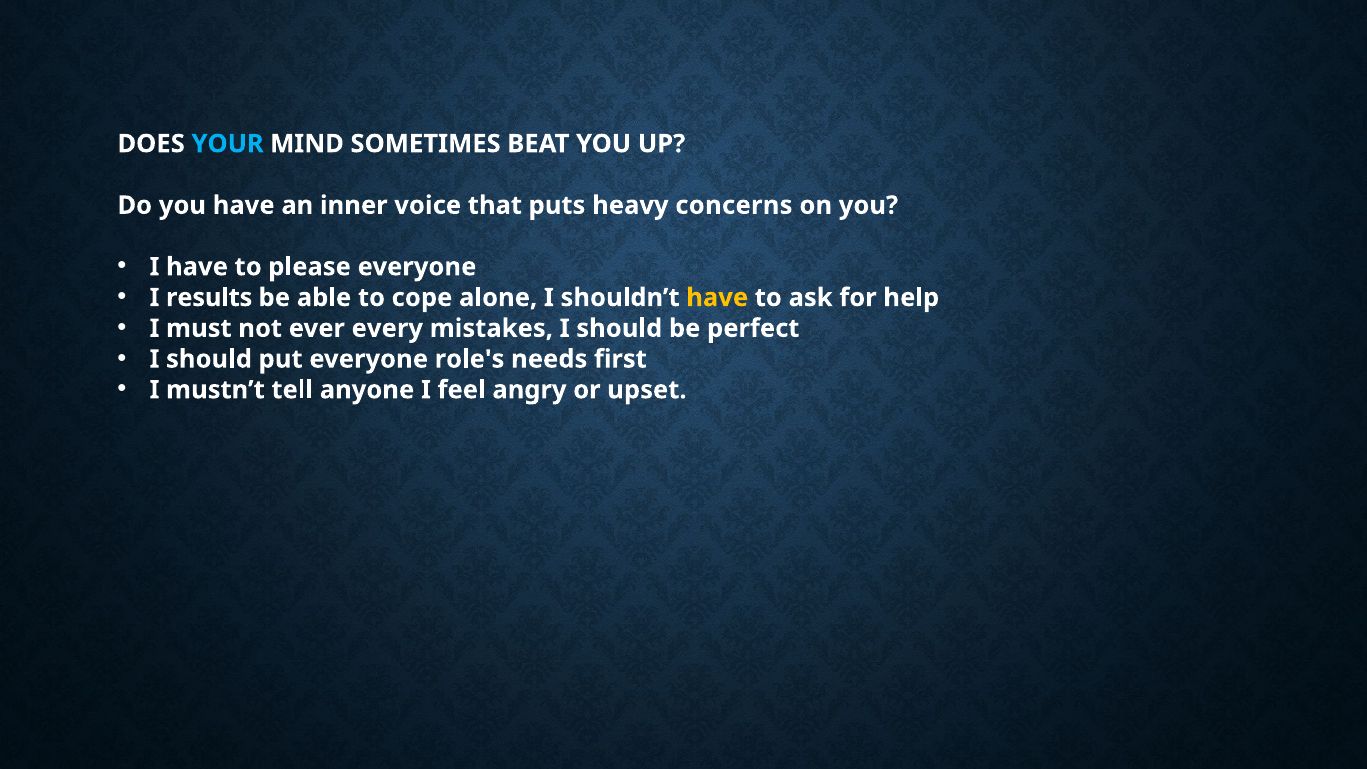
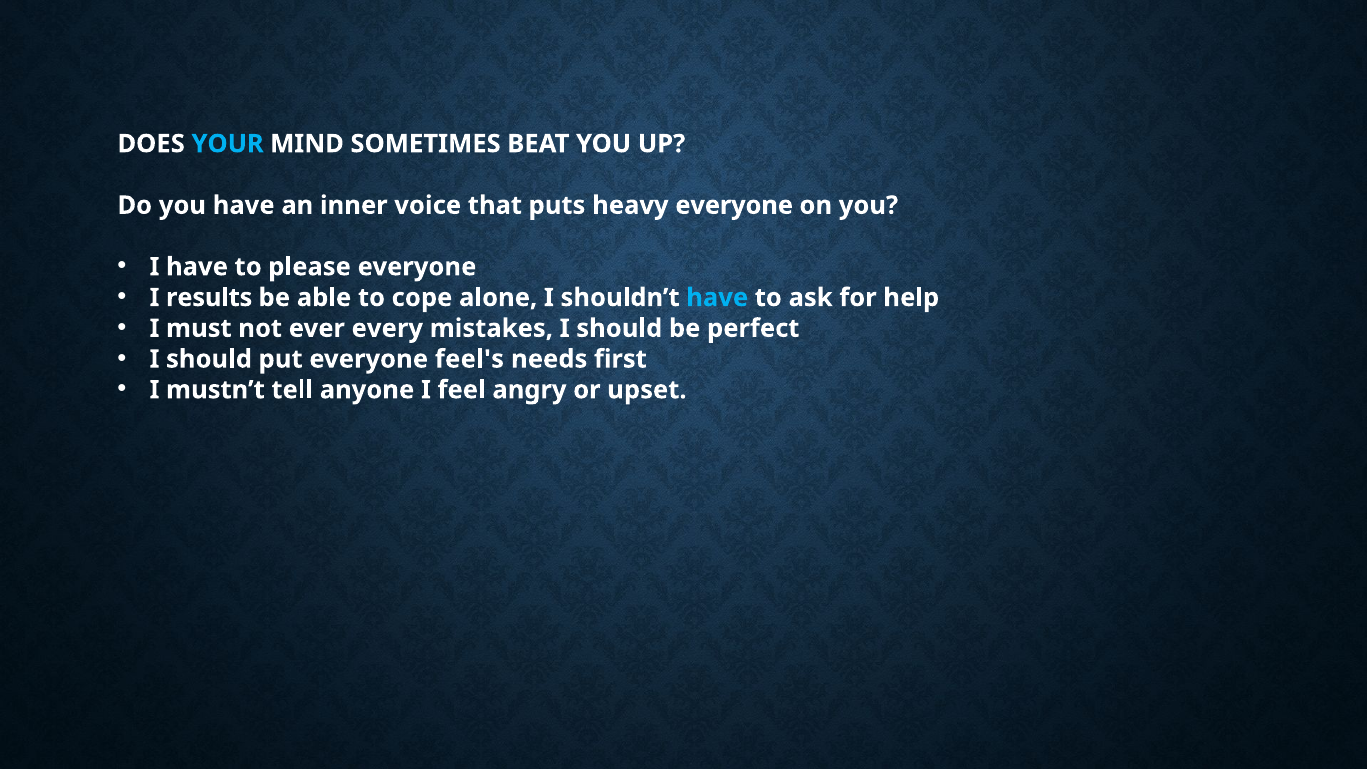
heavy concerns: concerns -> everyone
have at (717, 298) colour: yellow -> light blue
role's: role's -> feel's
